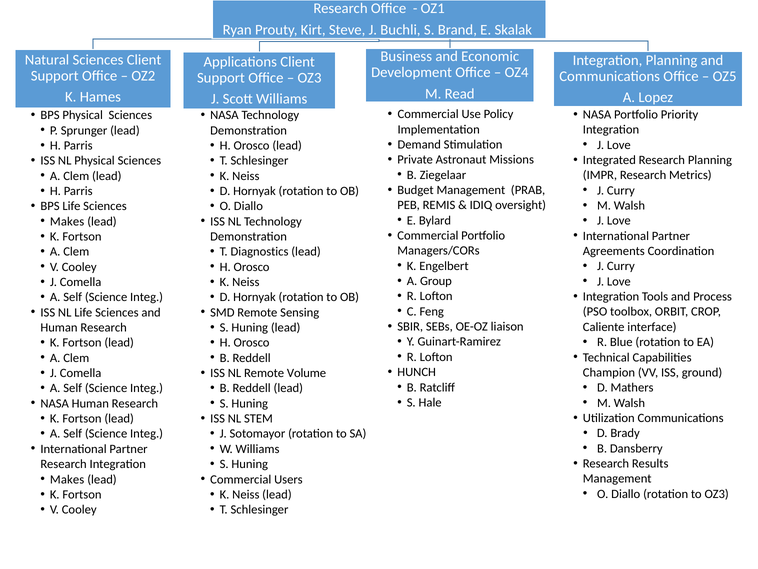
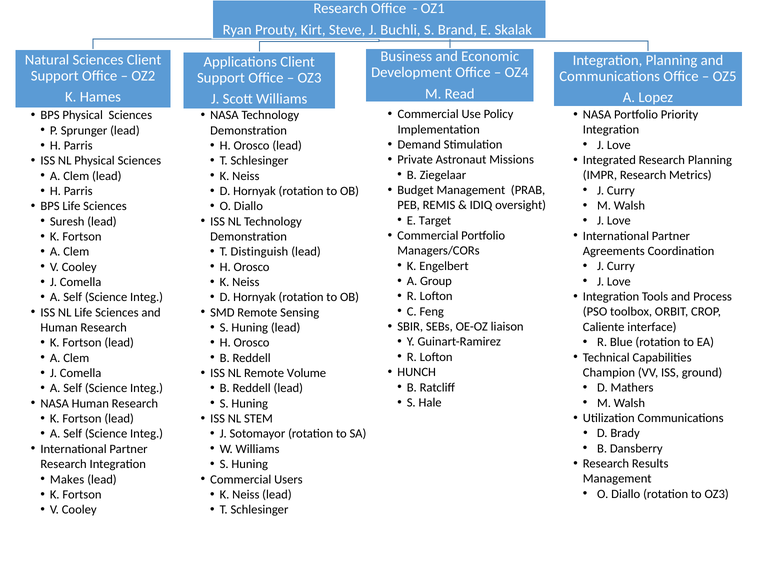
Bylard: Bylard -> Target
Makes at (67, 221): Makes -> Suresh
Diagnostics: Diagnostics -> Distinguish
